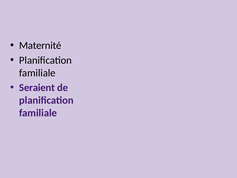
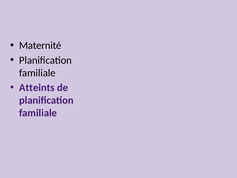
Seraient: Seraient -> Atteints
